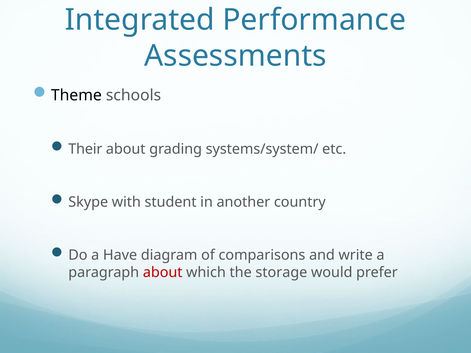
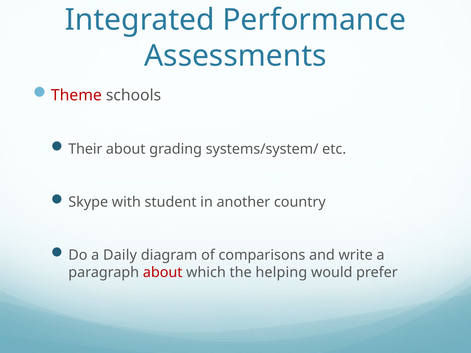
Theme colour: black -> red
Have: Have -> Daily
storage: storage -> helping
